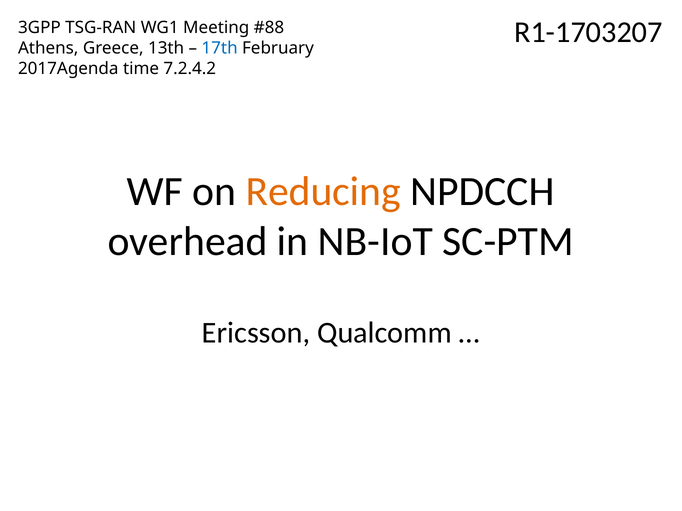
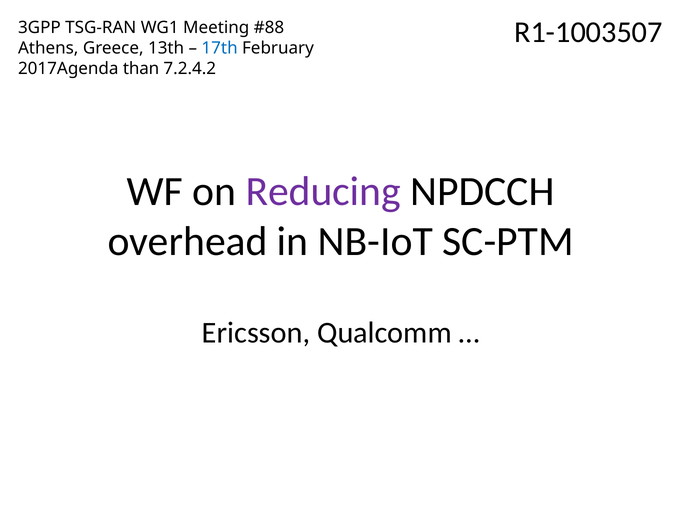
R1-1703207: R1-1703207 -> R1-1003507
time: time -> than
Reducing colour: orange -> purple
